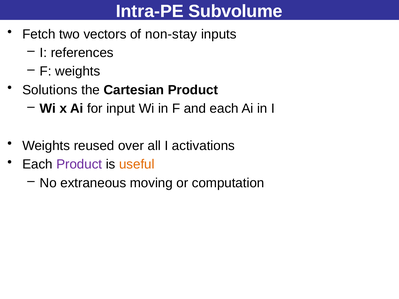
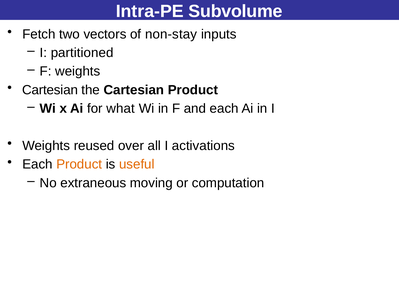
references: references -> partitioned
Solutions at (50, 90): Solutions -> Cartesian
input: input -> what
Product at (79, 164) colour: purple -> orange
